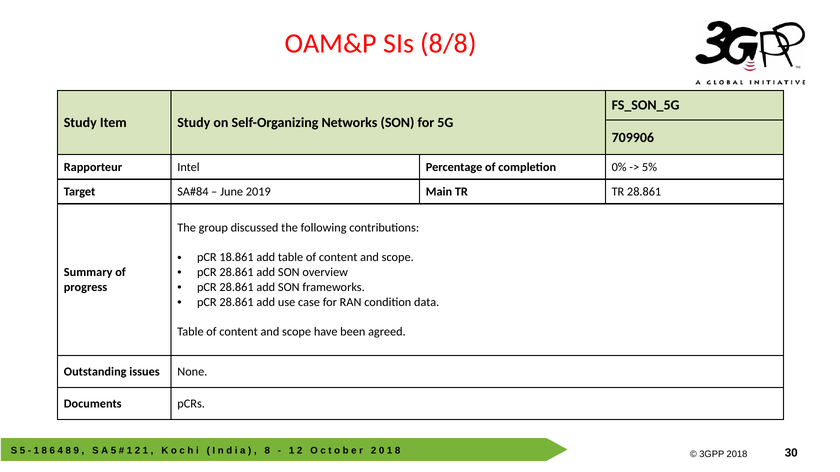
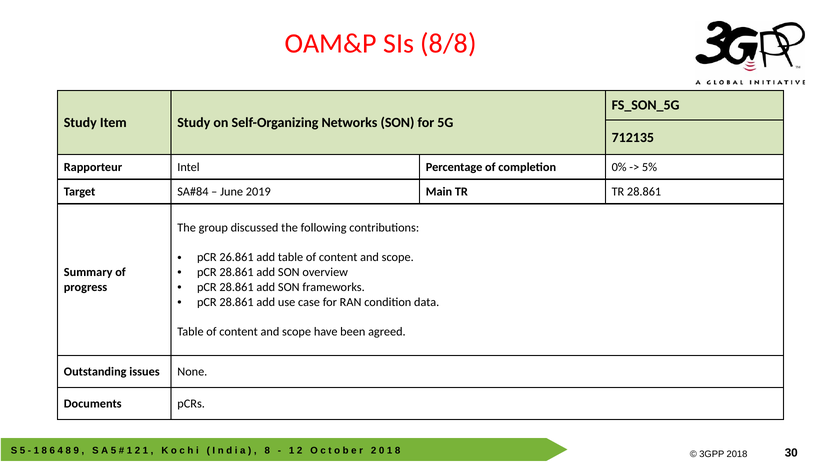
709906: 709906 -> 712135
18.861: 18.861 -> 26.861
